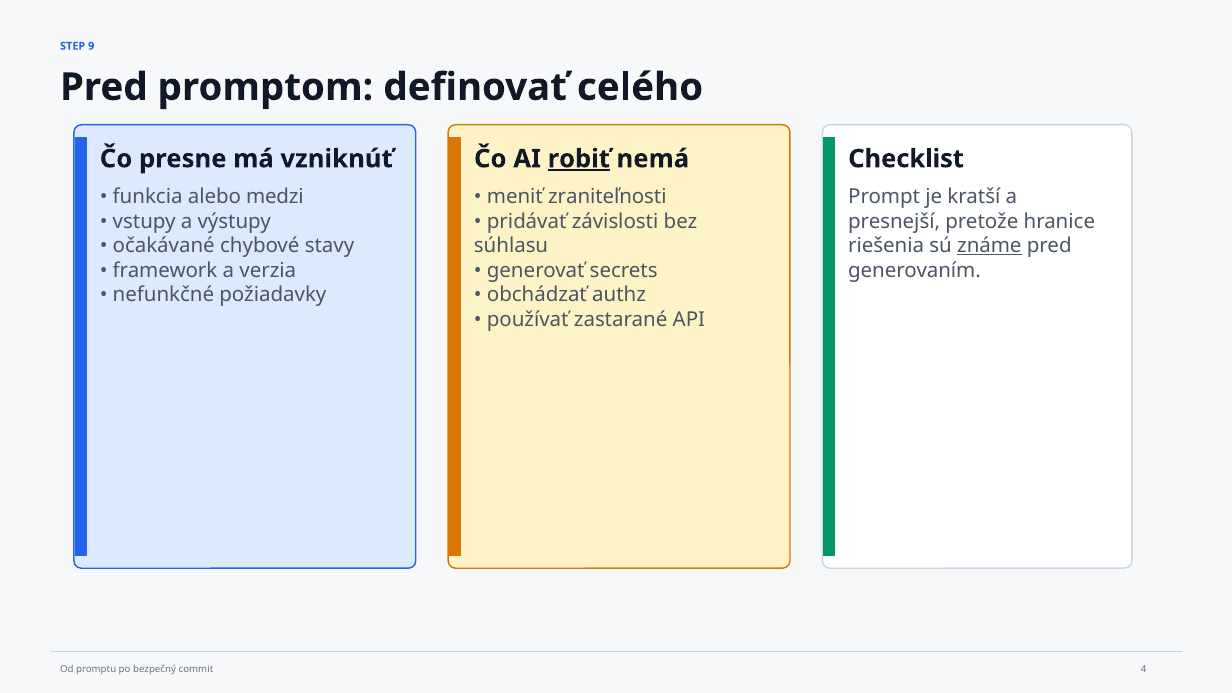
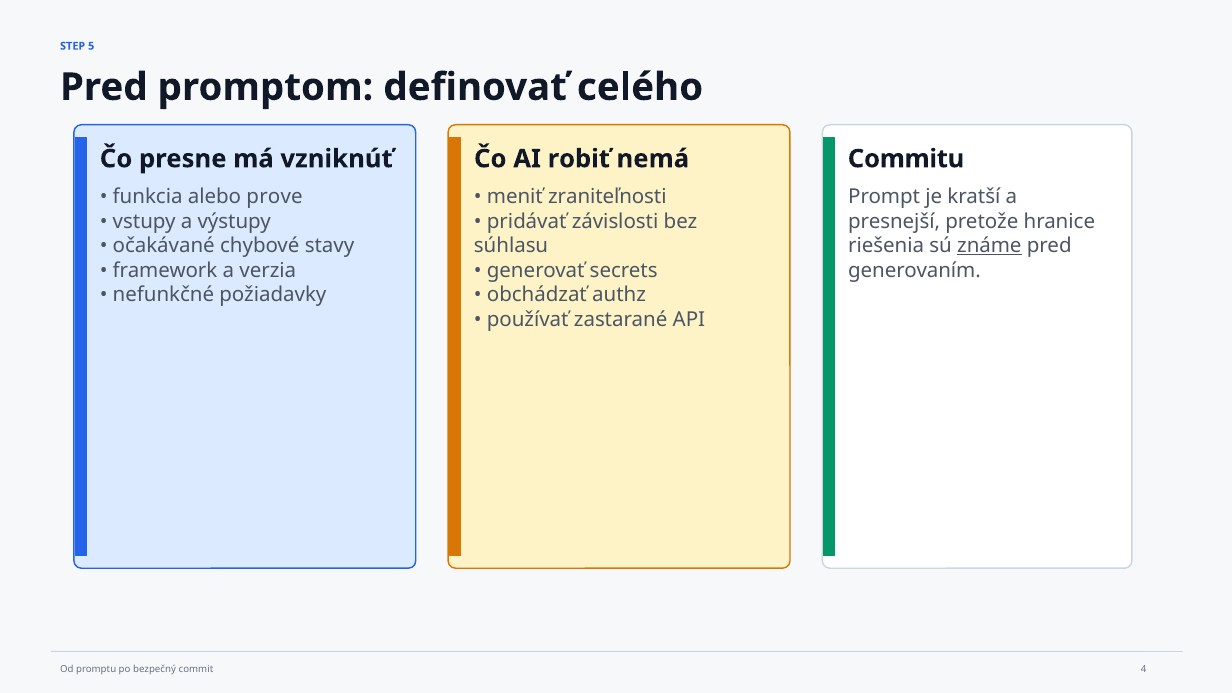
9: 9 -> 5
robiť underline: present -> none
Checklist: Checklist -> Commitu
medzi: medzi -> prove
